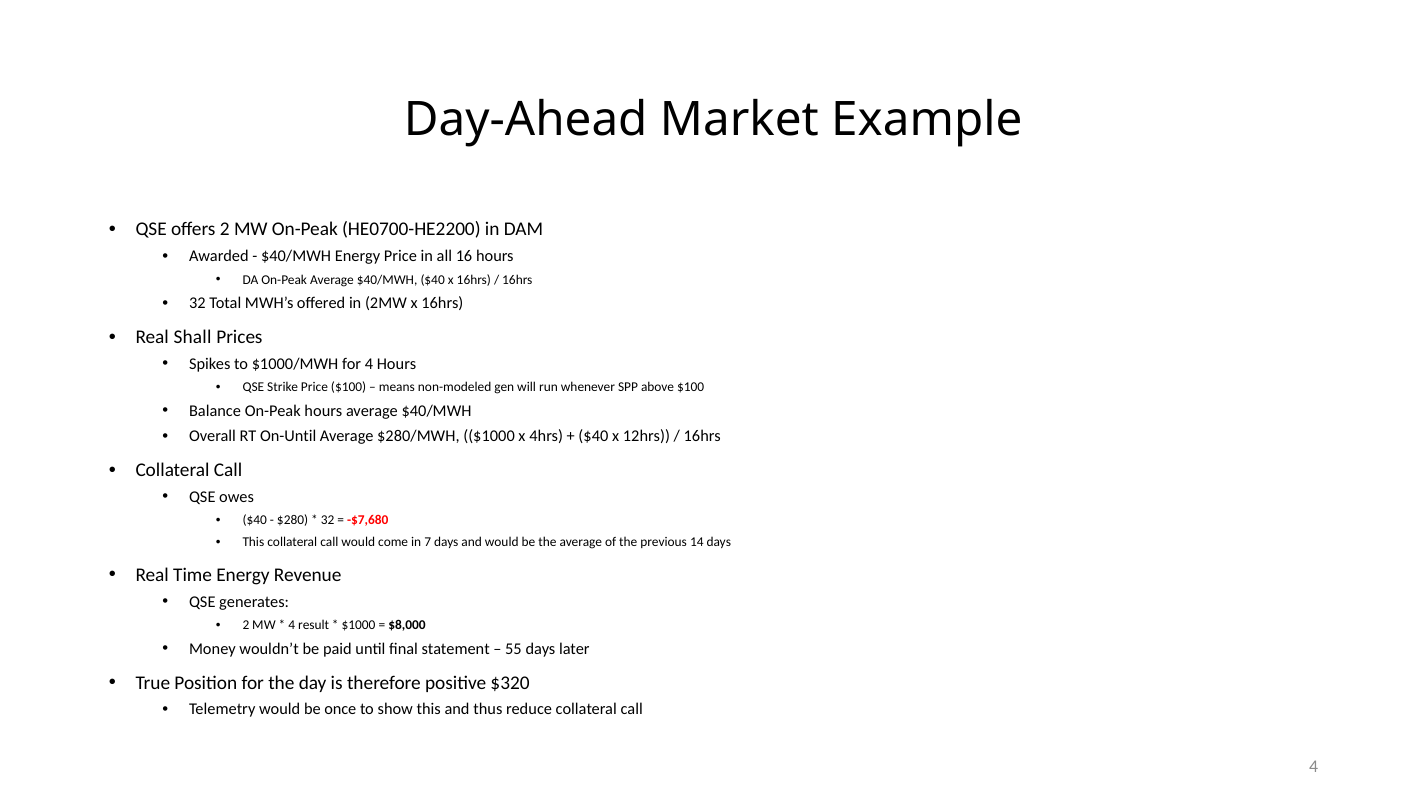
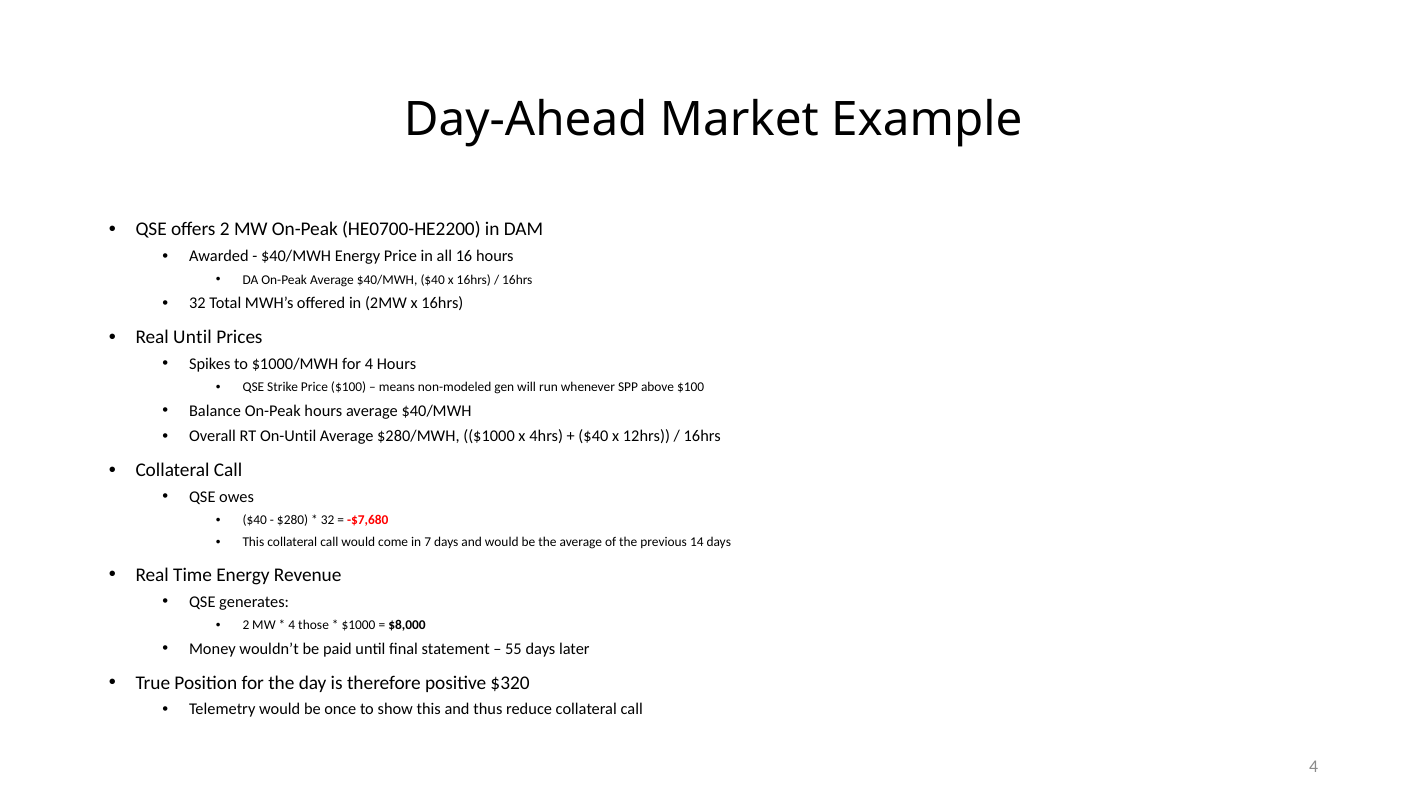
Real Shall: Shall -> Until
result: result -> those
